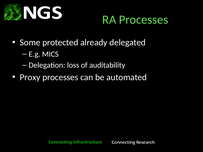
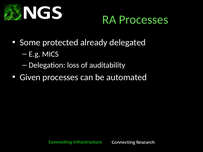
Proxy: Proxy -> Given
